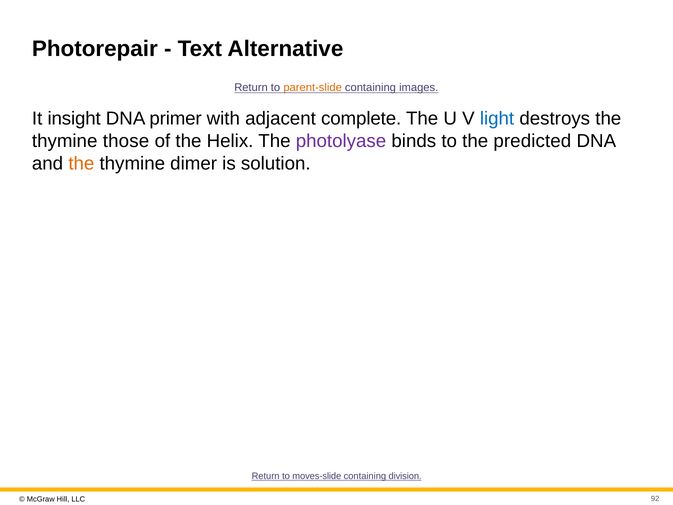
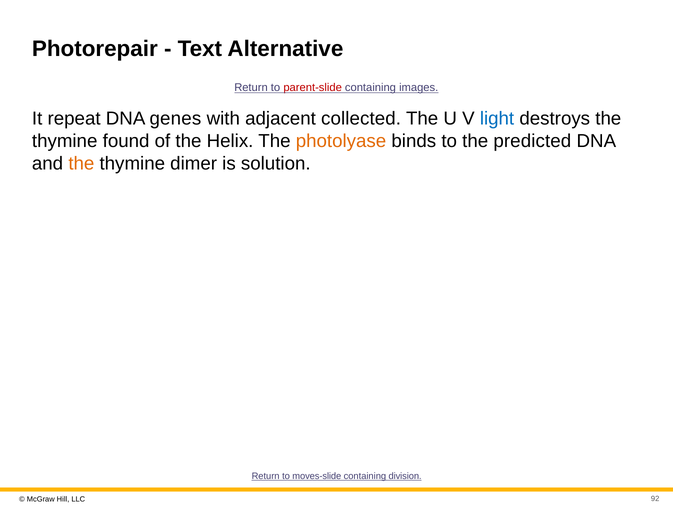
parent-slide colour: orange -> red
insight: insight -> repeat
primer: primer -> genes
complete: complete -> collected
those: those -> found
photolyase colour: purple -> orange
